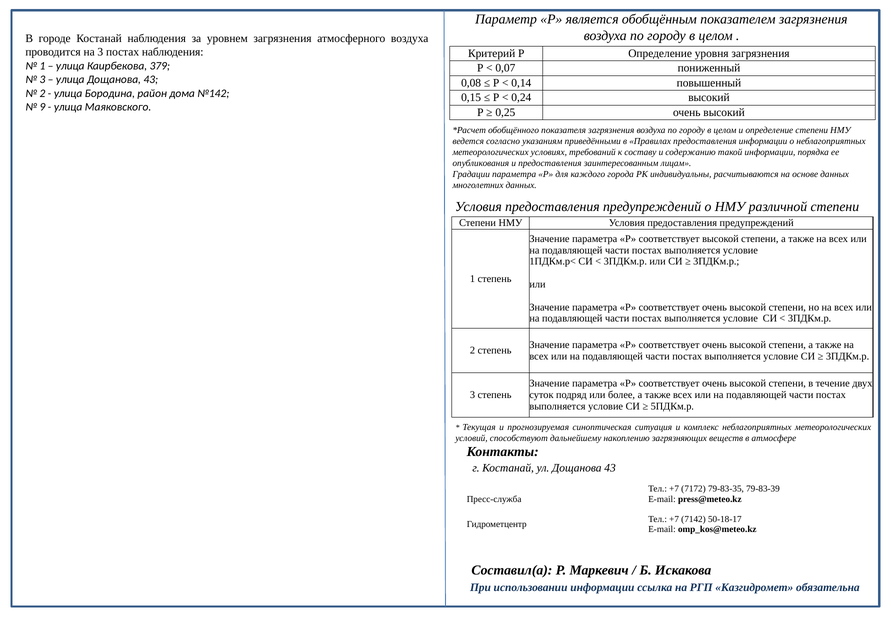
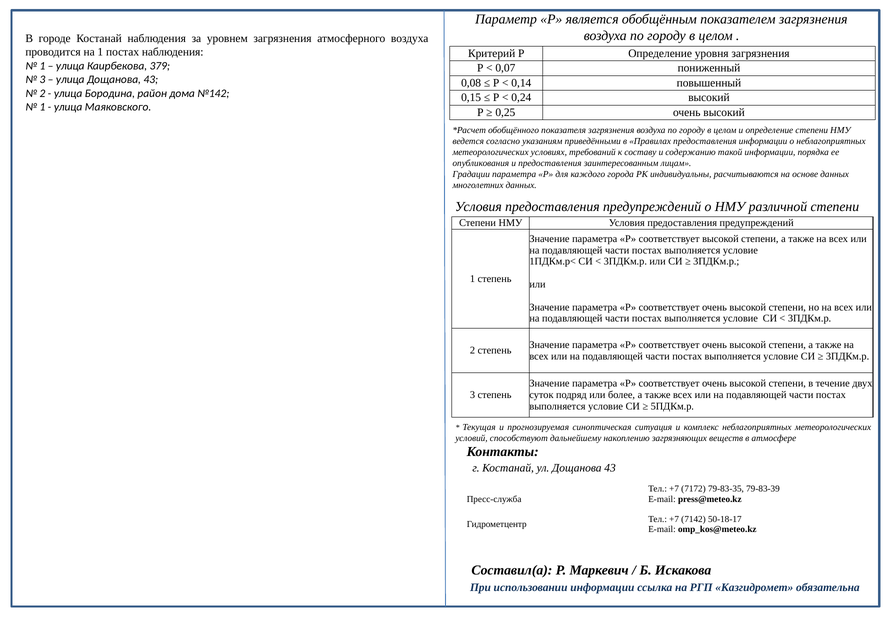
на 3: 3 -> 1
9 at (42, 107): 9 -> 1
